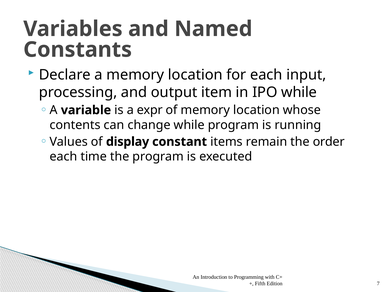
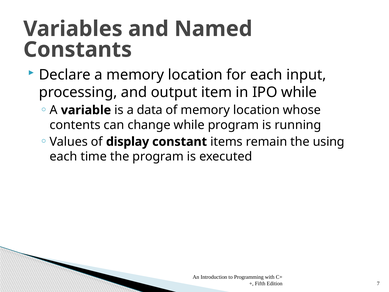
expr: expr -> data
order: order -> using
